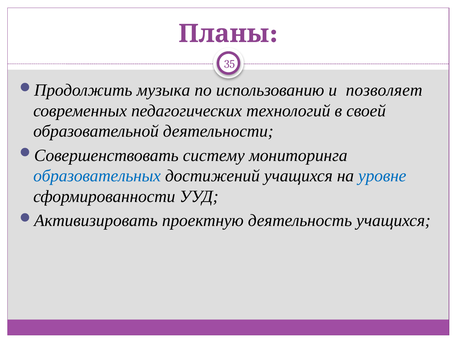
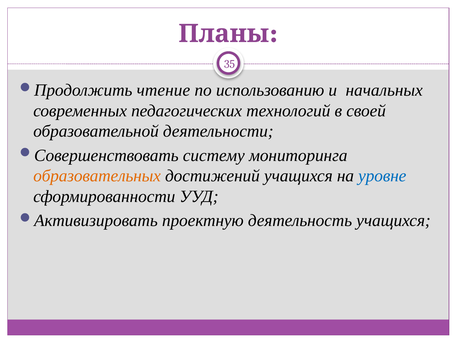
музыка: музыка -> чтение
позволяет: позволяет -> начальных
образовательных colour: blue -> orange
